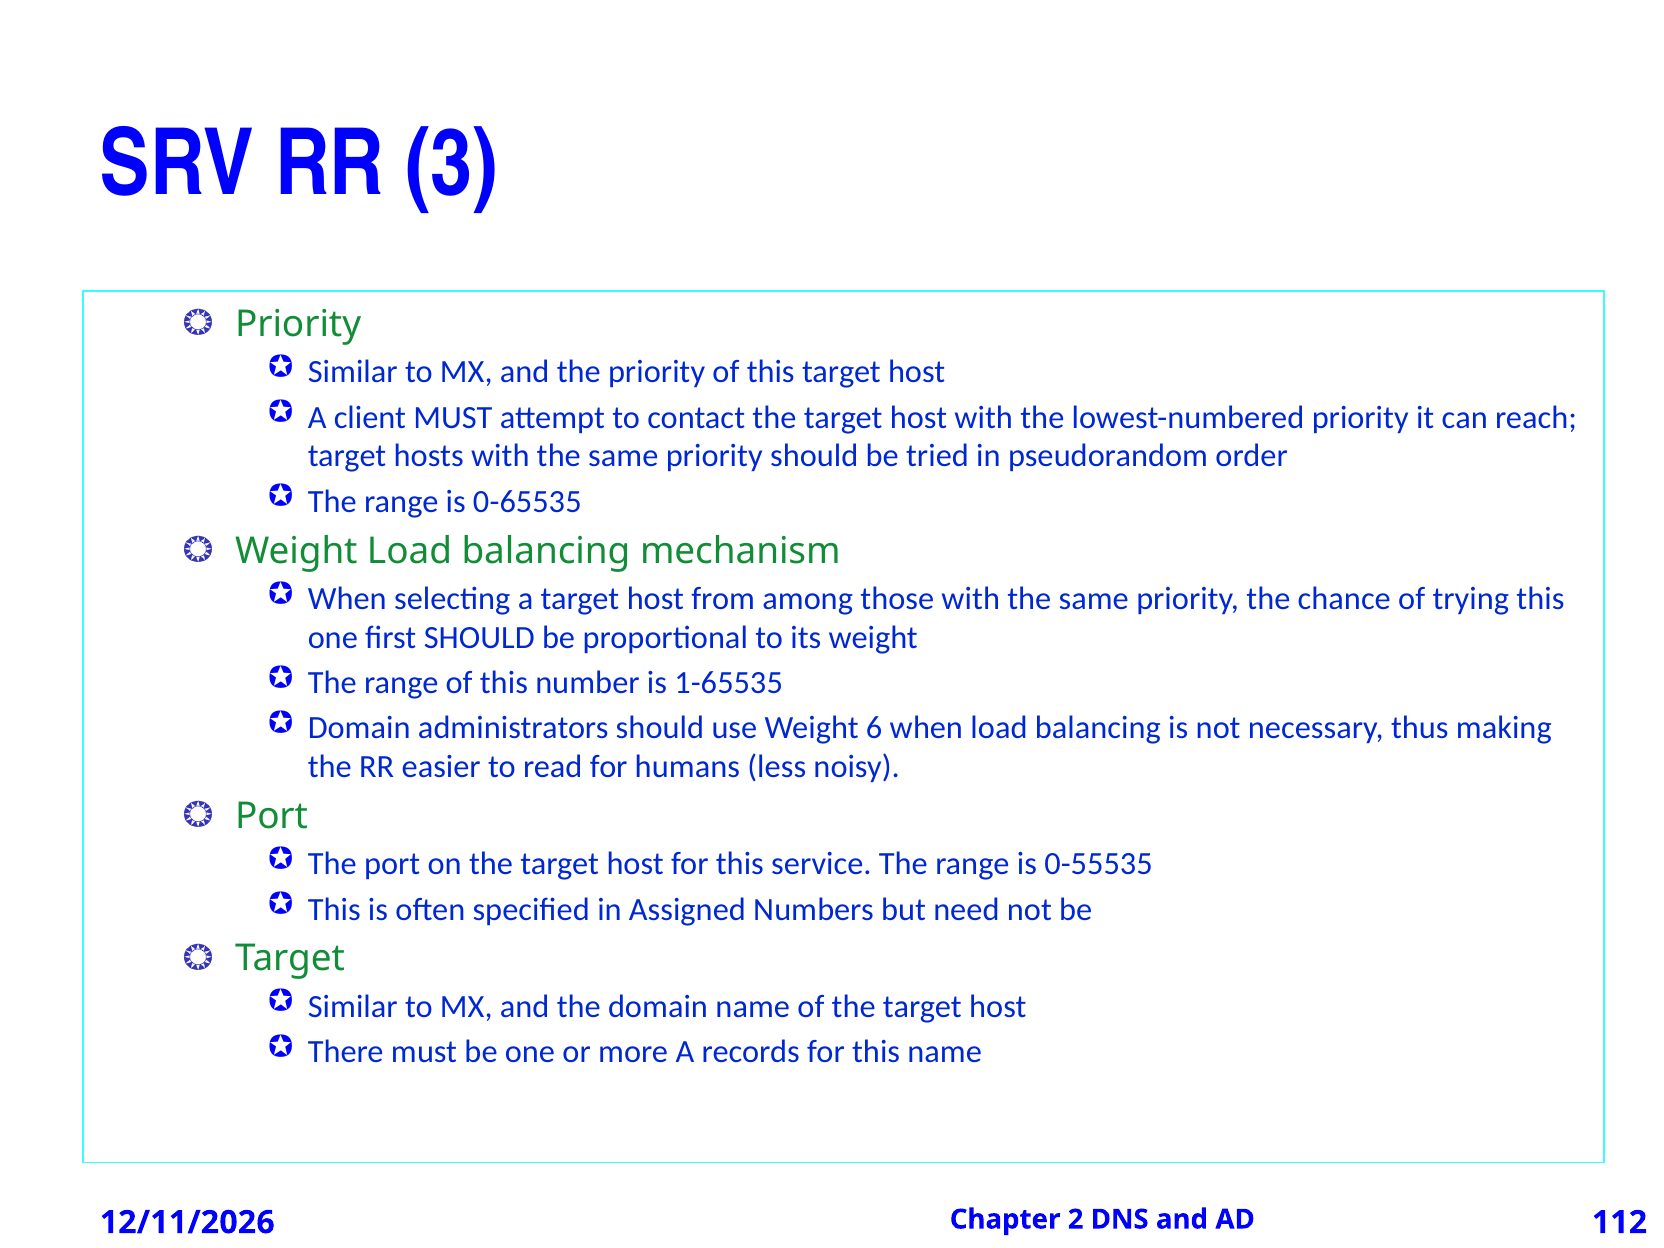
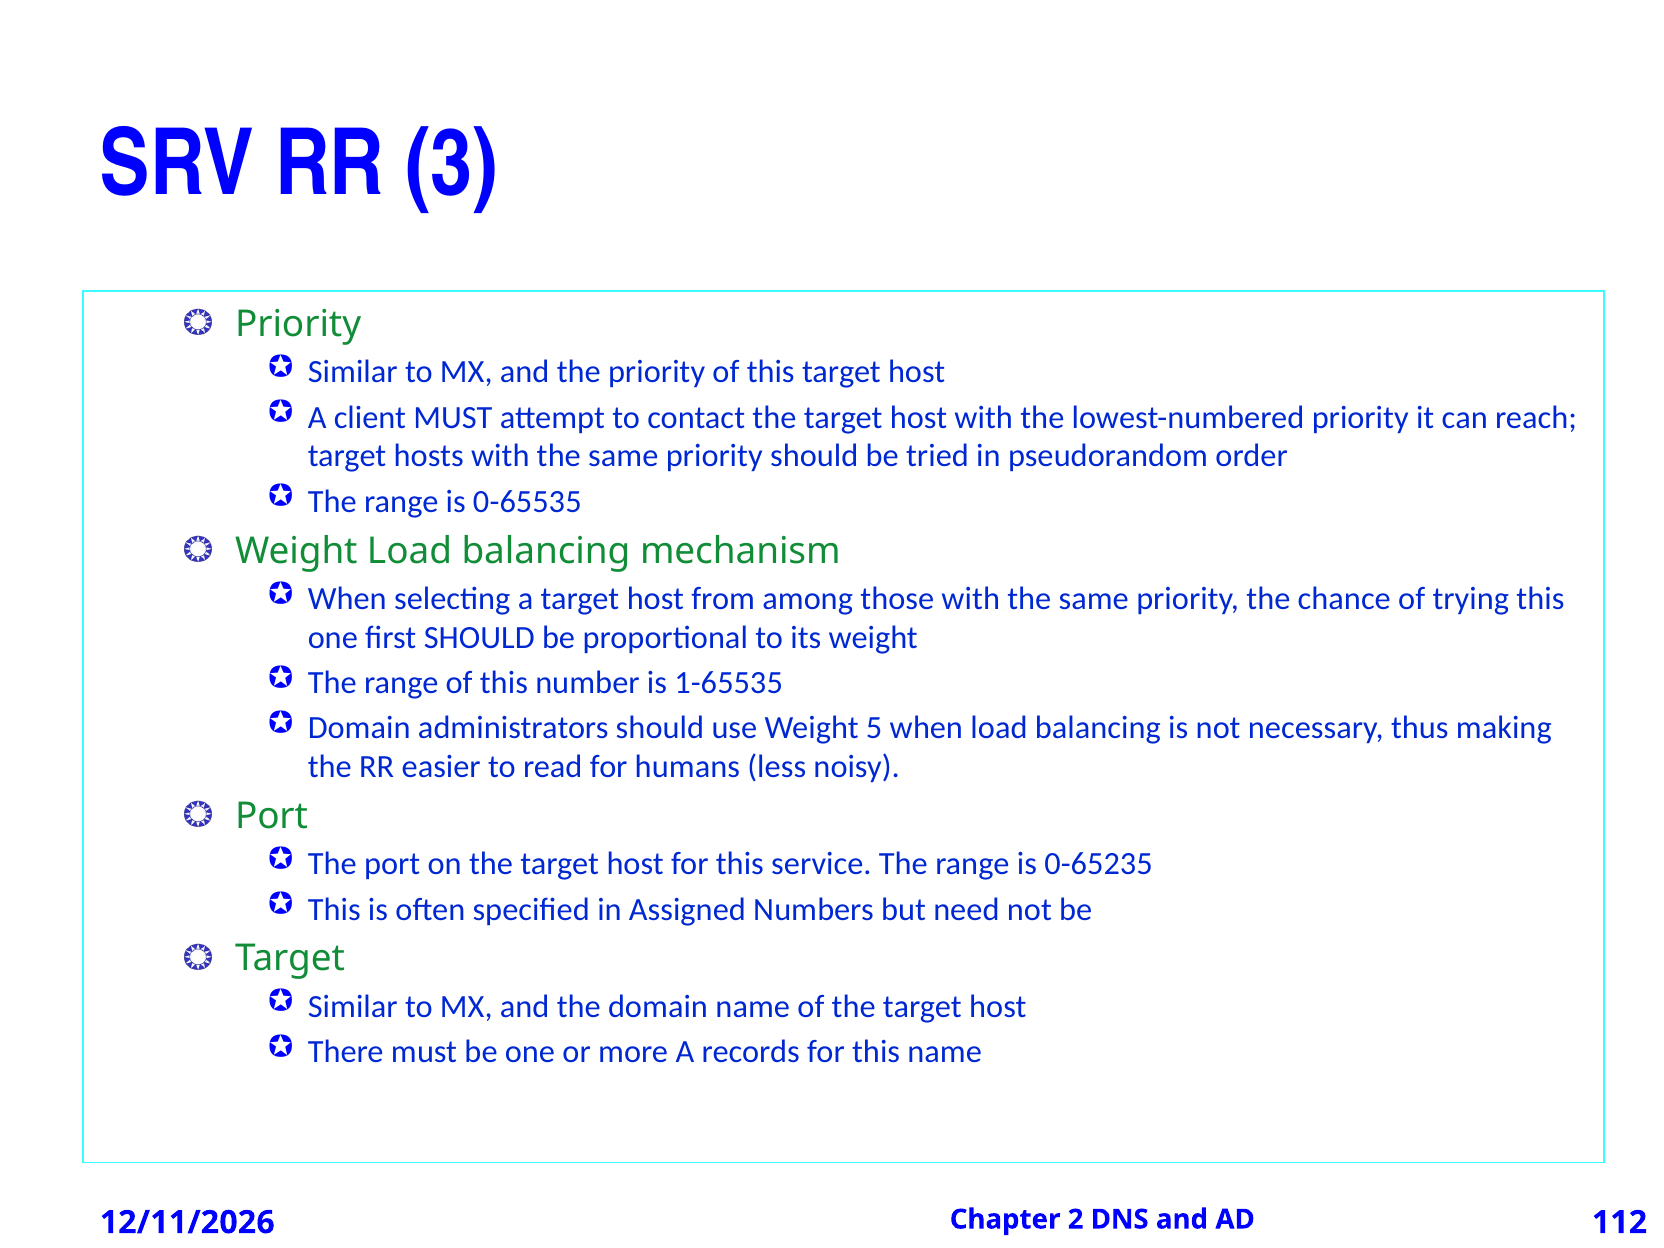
6: 6 -> 5
0-55535: 0-55535 -> 0-65235
